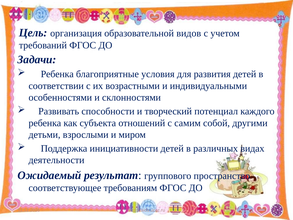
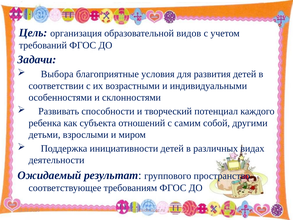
Ребенка at (57, 74): Ребенка -> Выбора
